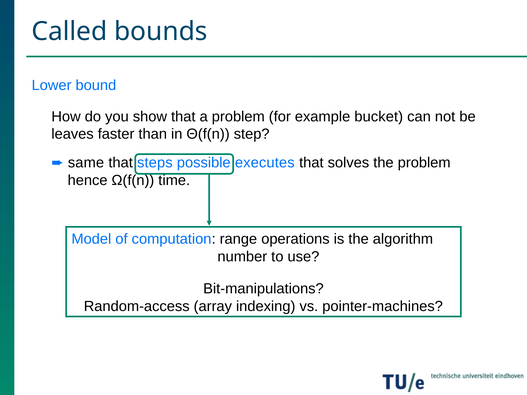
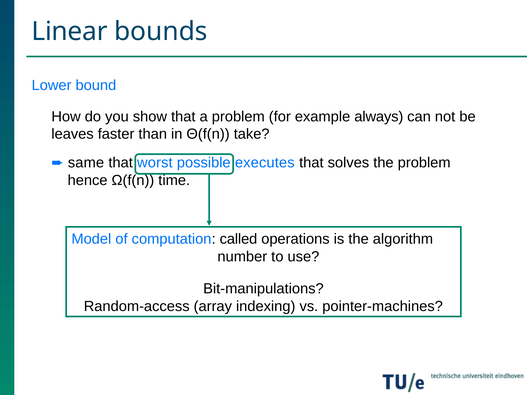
Called: Called -> Linear
bucket: bucket -> always
step: step -> take
steps: steps -> worst
range: range -> called
